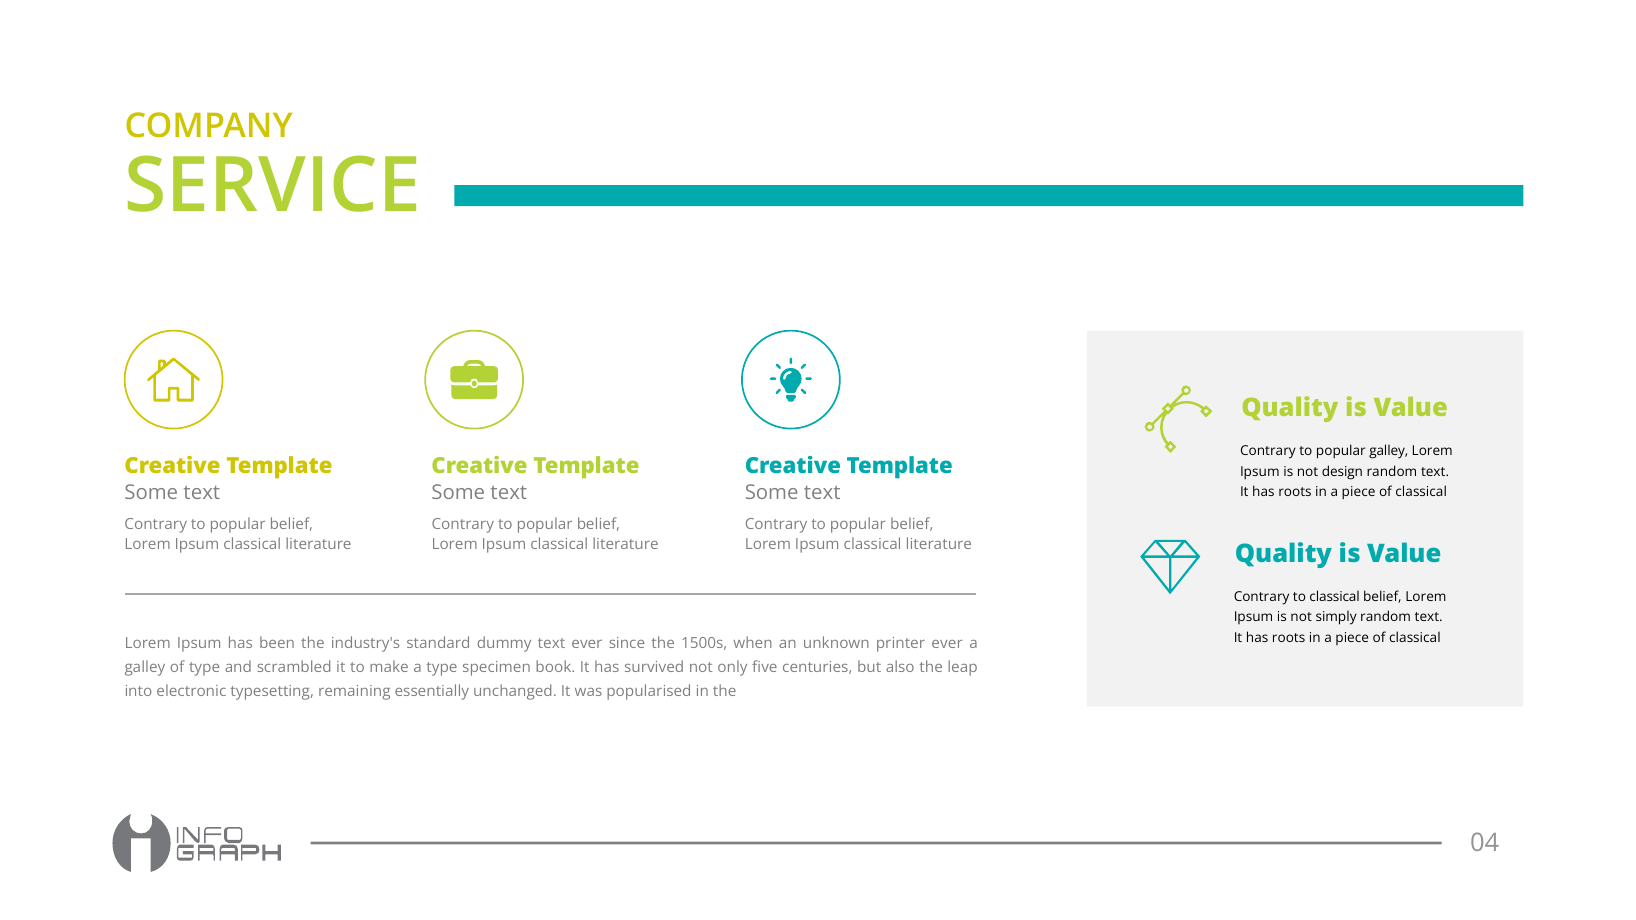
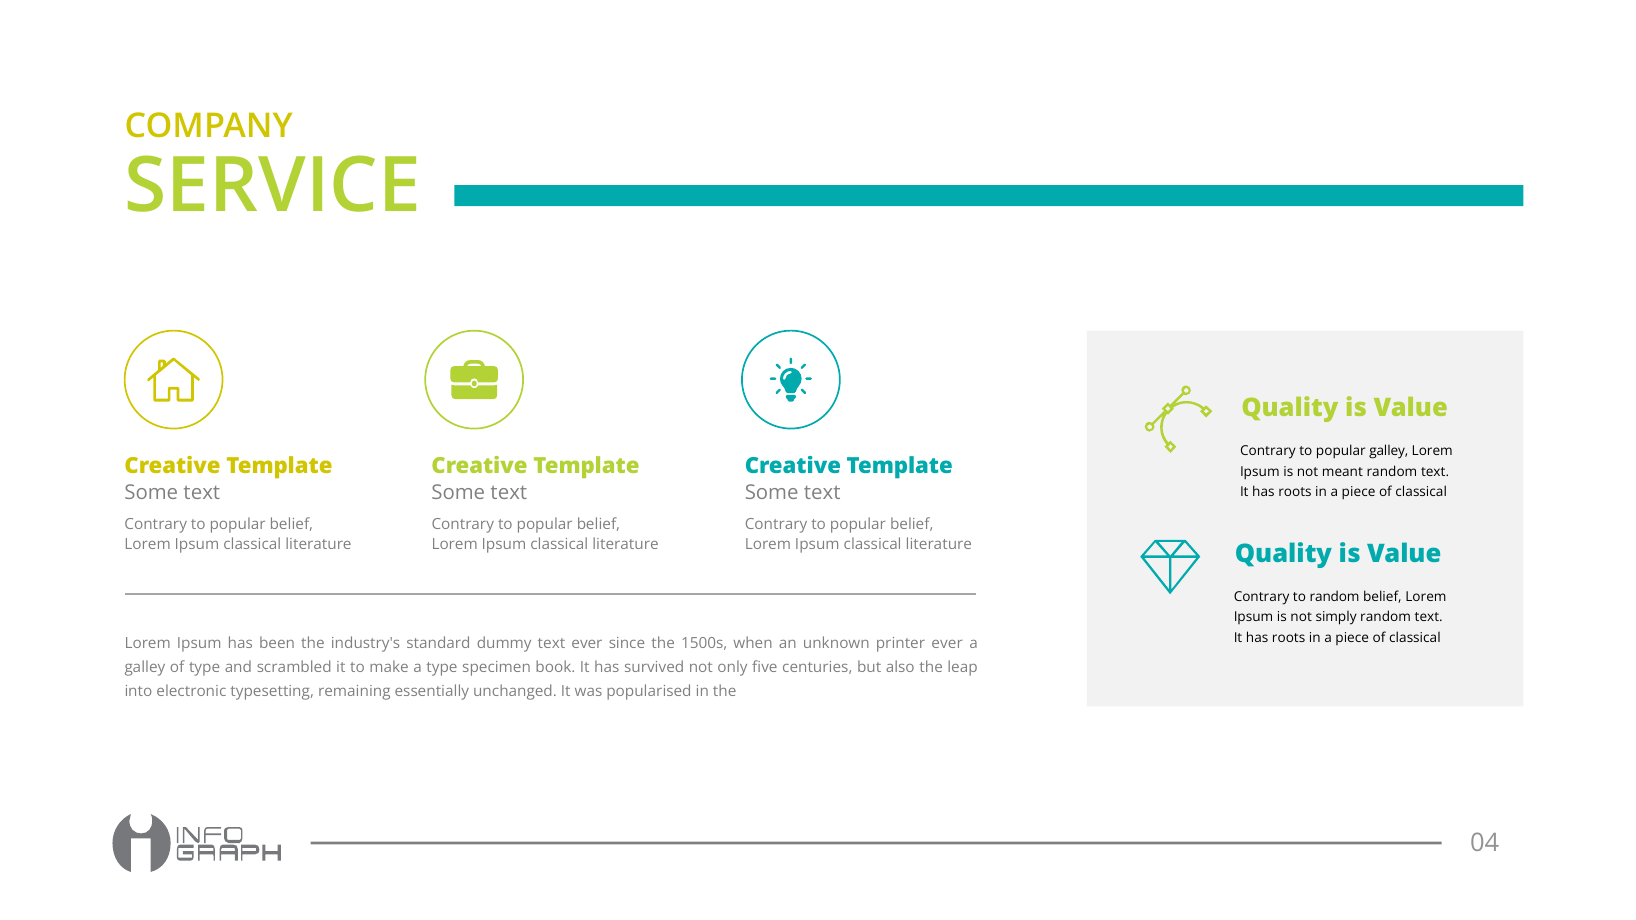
design: design -> meant
to classical: classical -> random
